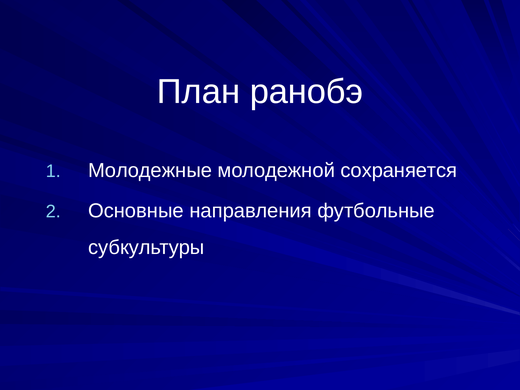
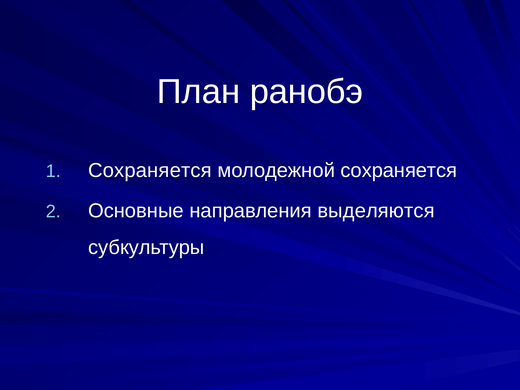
Молодежные at (150, 170): Молодежные -> Сохраняется
футбольные: футбольные -> выделяются
